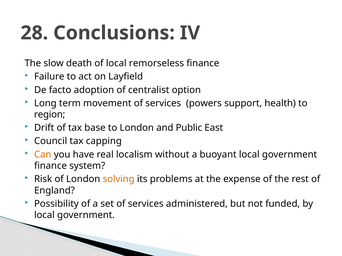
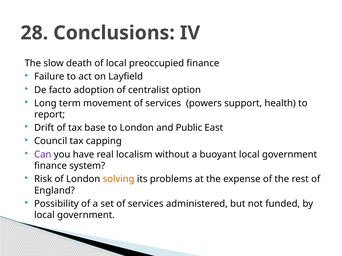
remorseless: remorseless -> preoccupied
region: region -> report
Can colour: orange -> purple
